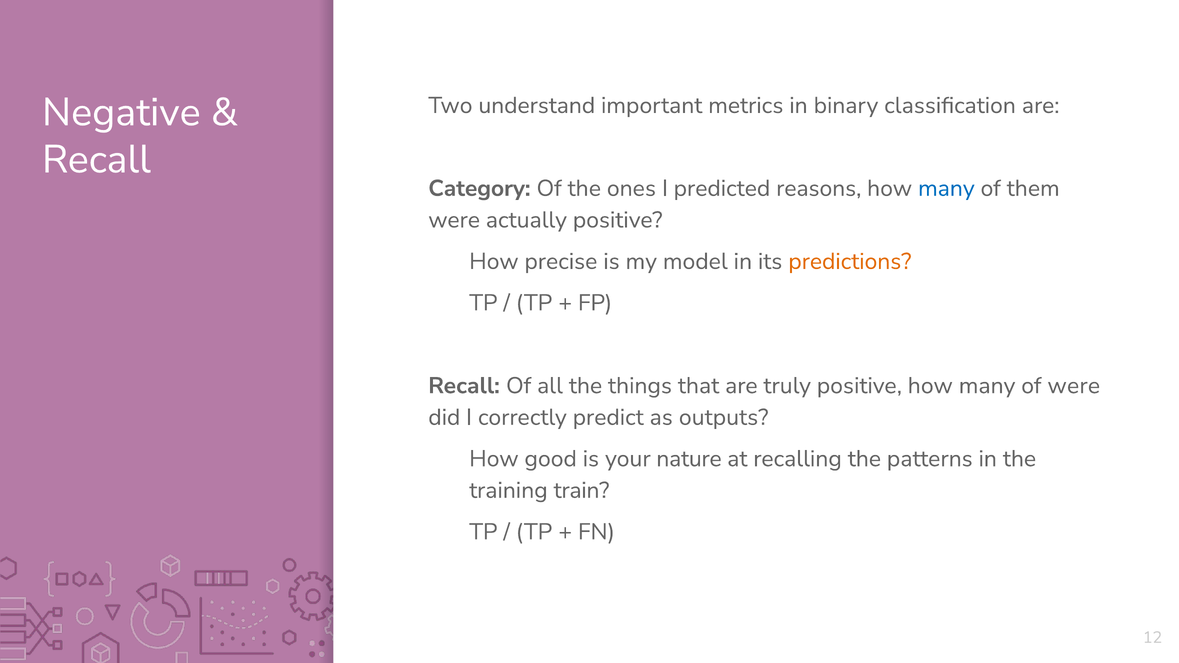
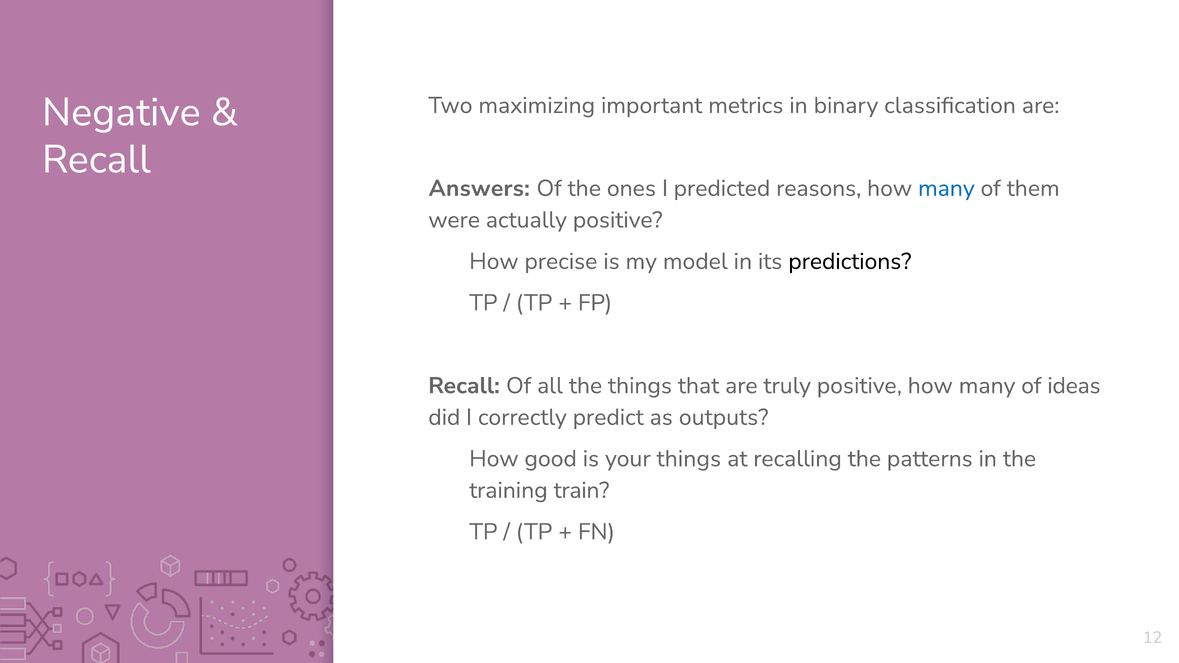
understand: understand -> maximizing
Category: Category -> Answers
predictions colour: orange -> black
of were: were -> ideas
your nature: nature -> things
